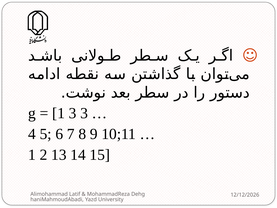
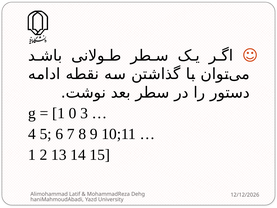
1 3: 3 -> 0
